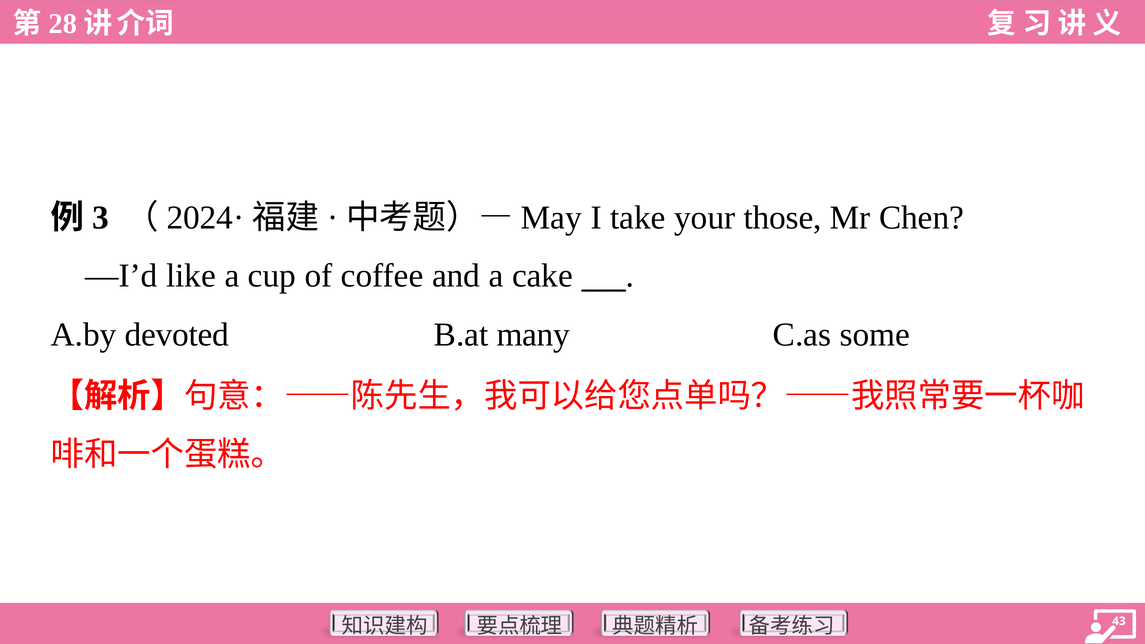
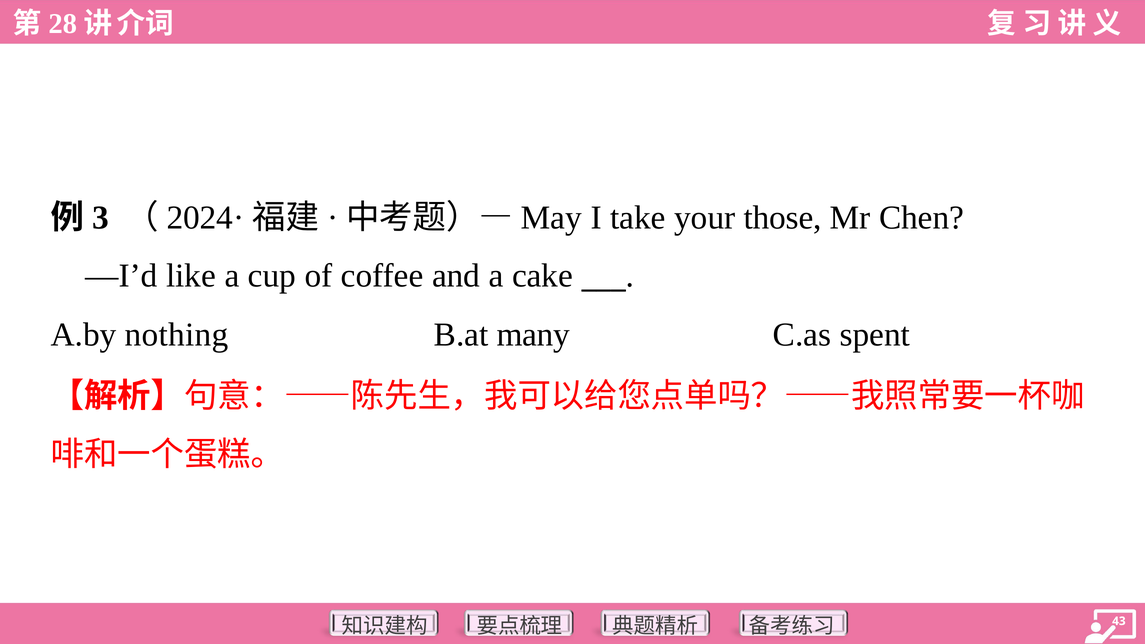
devoted: devoted -> nothing
some: some -> spent
